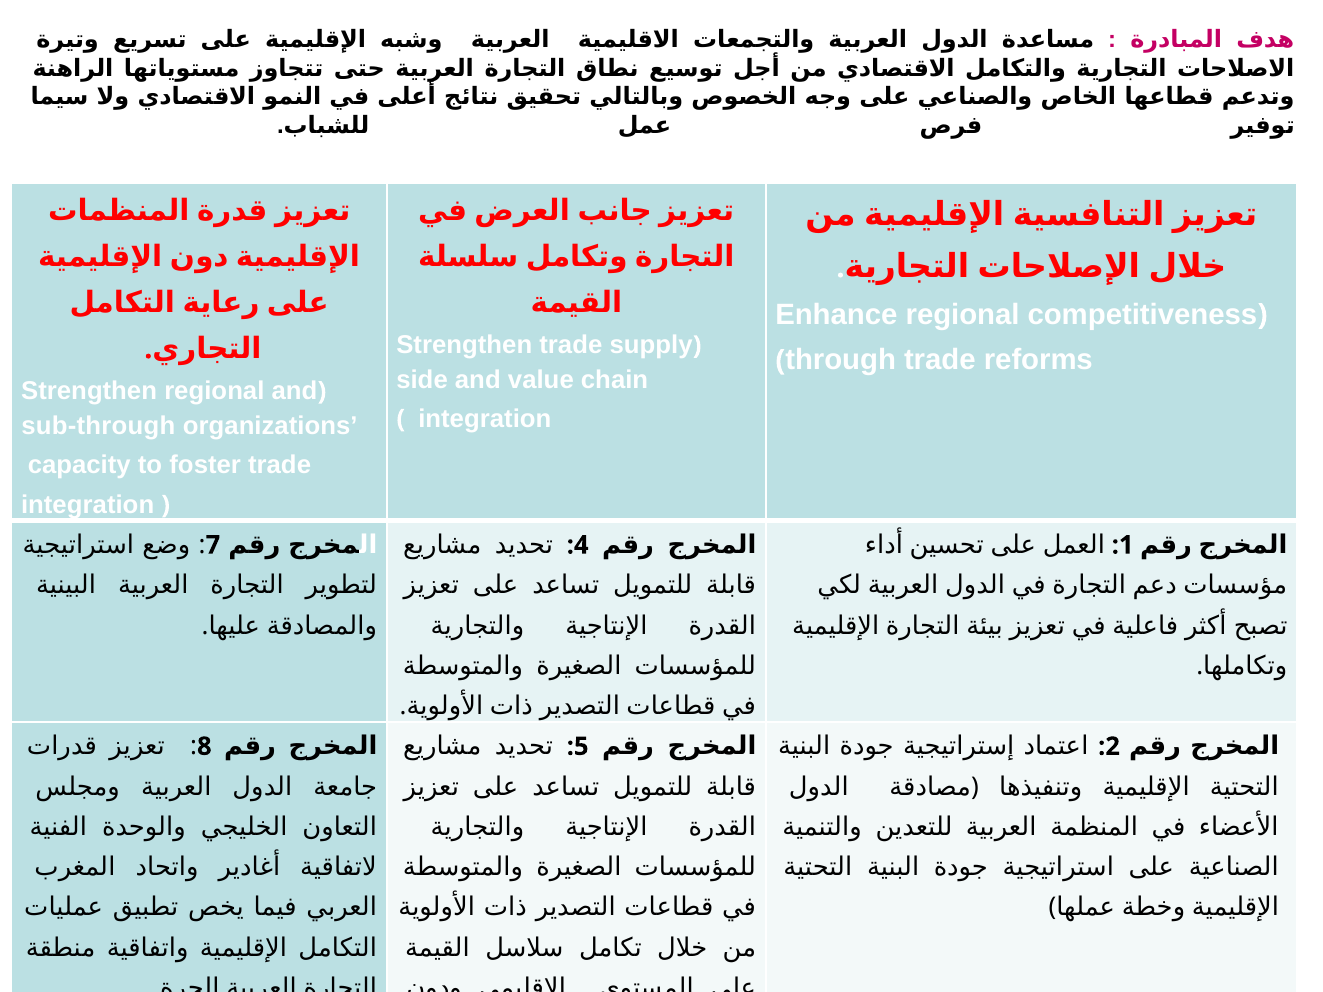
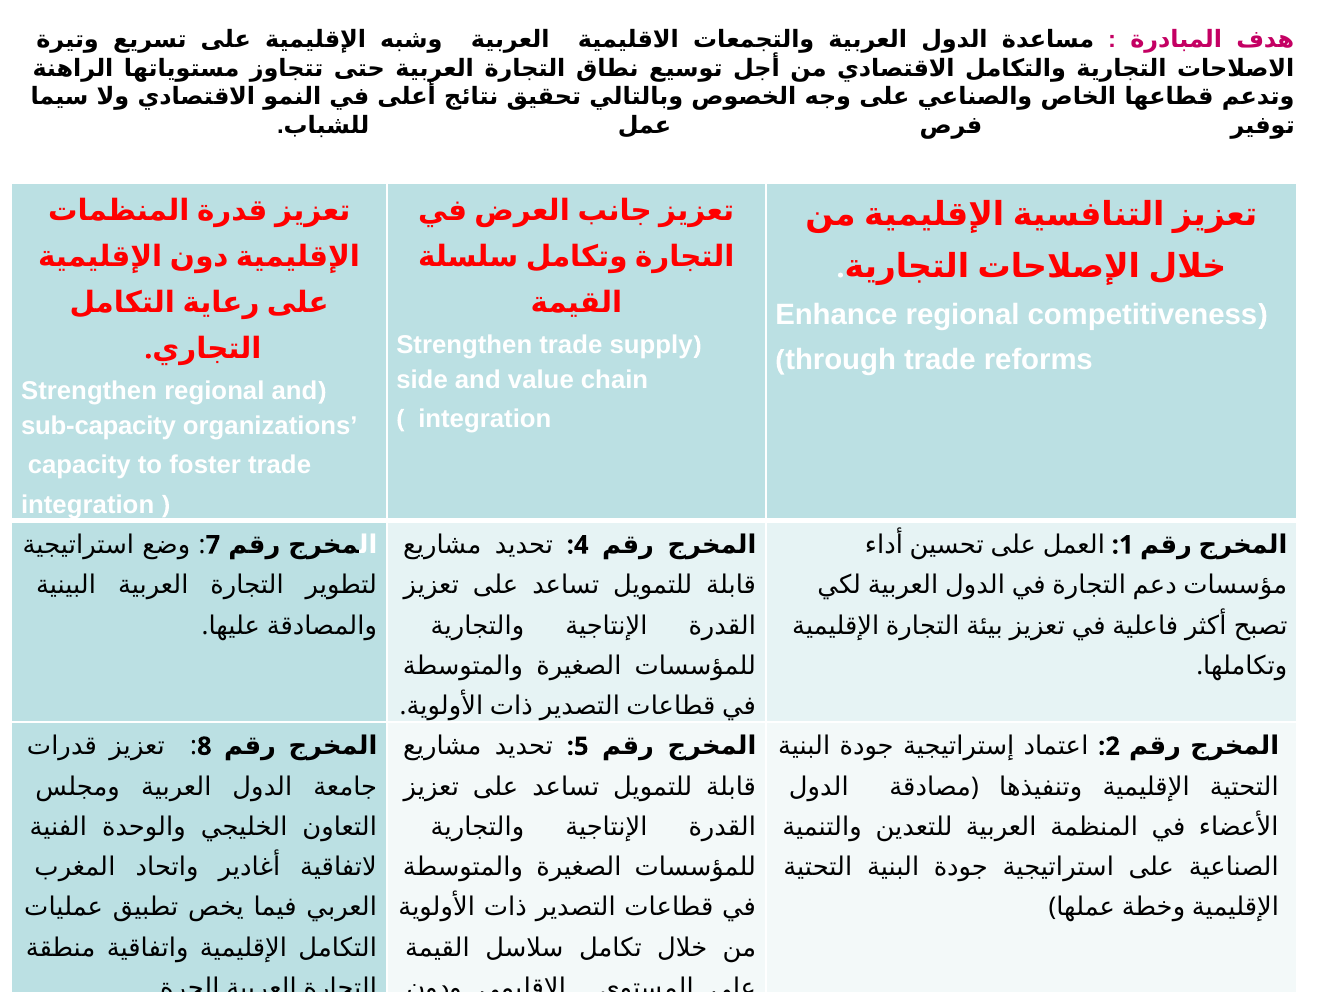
sub-through: sub-through -> sub-capacity
